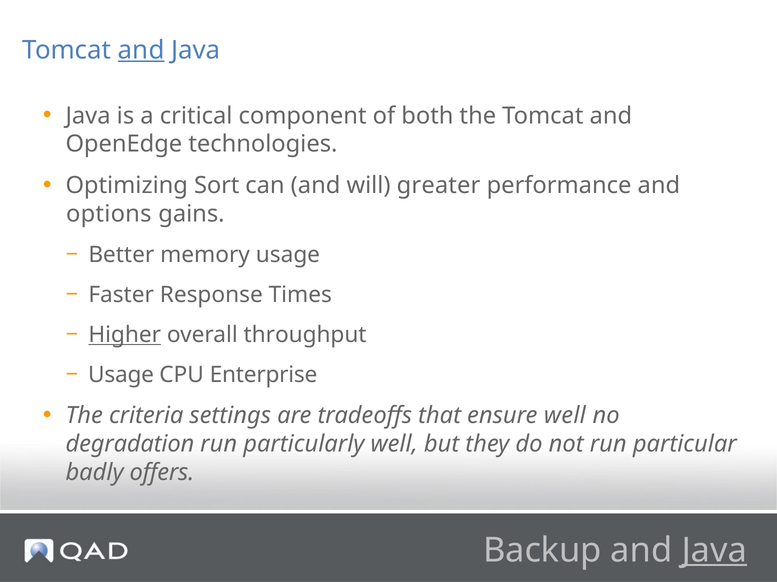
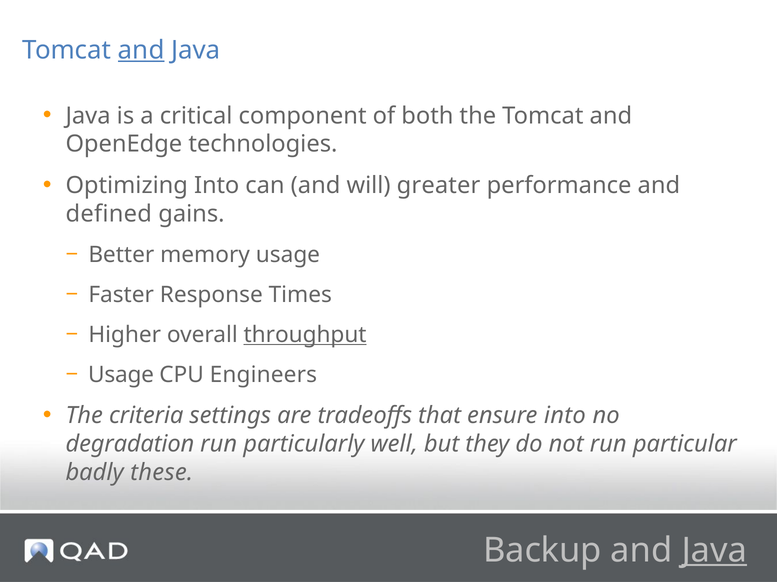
Optimizing Sort: Sort -> Into
options: options -> defined
Higher underline: present -> none
throughput underline: none -> present
Enterprise: Enterprise -> Engineers
ensure well: well -> into
offers: offers -> these
